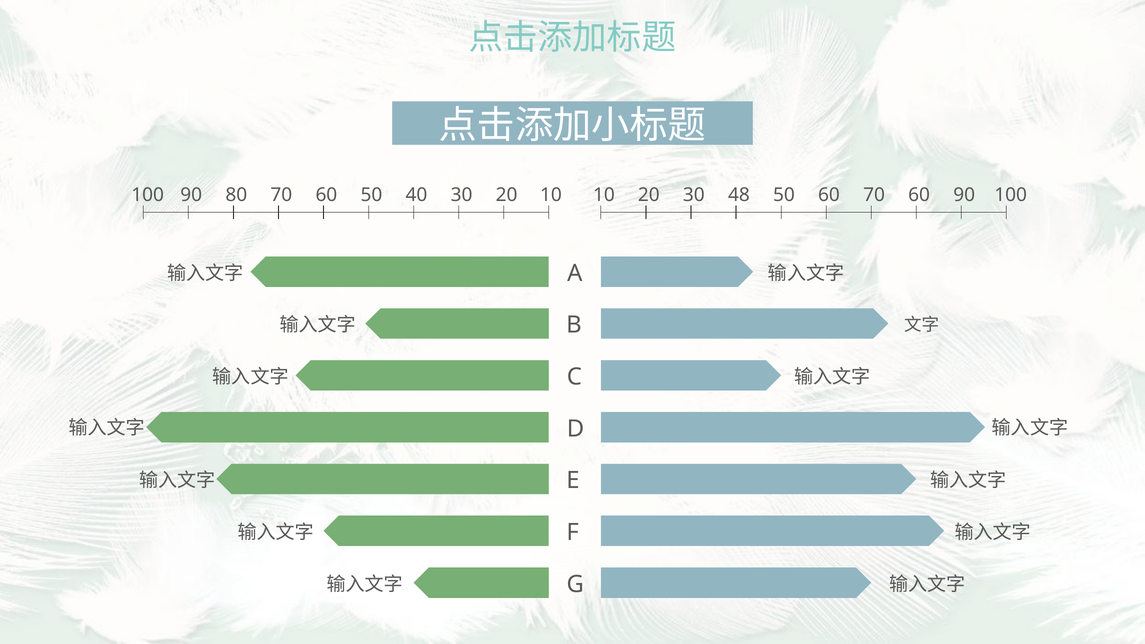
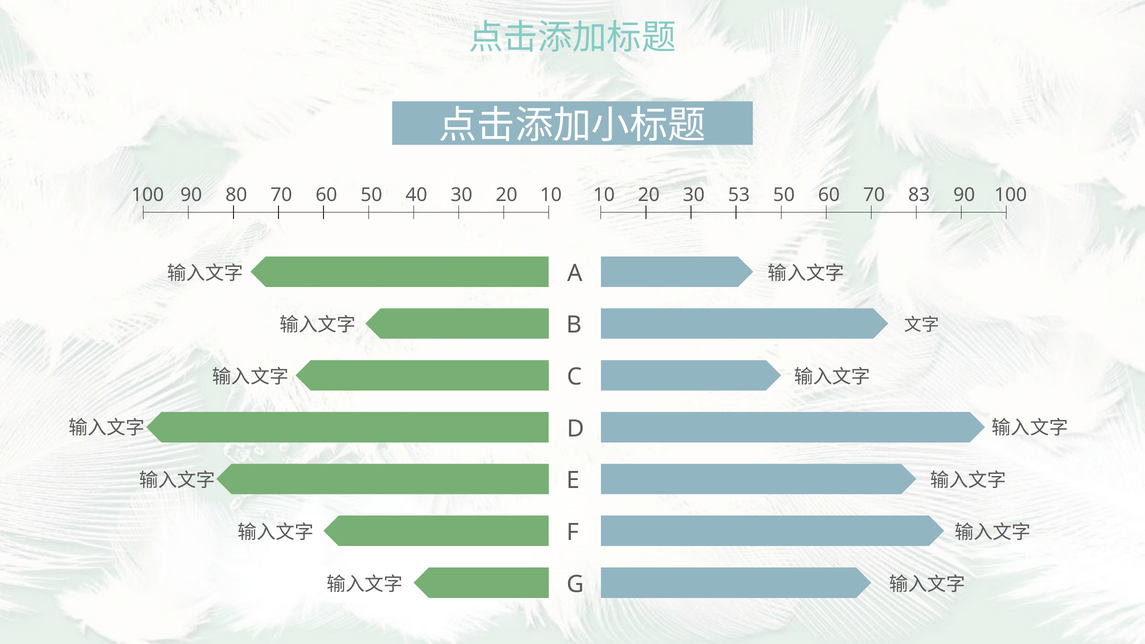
48: 48 -> 53
70 60: 60 -> 83
